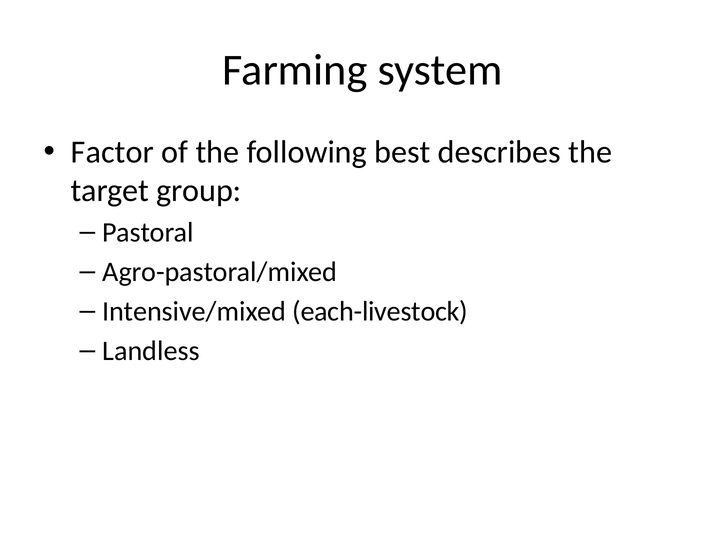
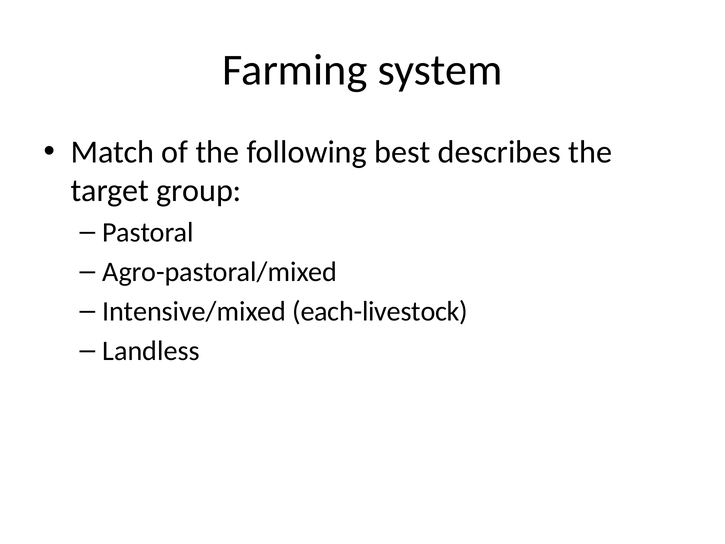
Factor: Factor -> Match
